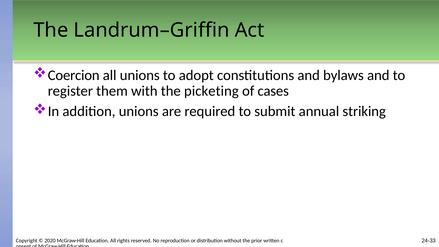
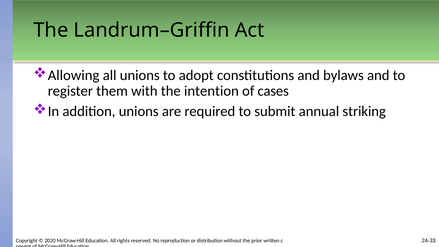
Coercion: Coercion -> Allowing
picketing: picketing -> intention
